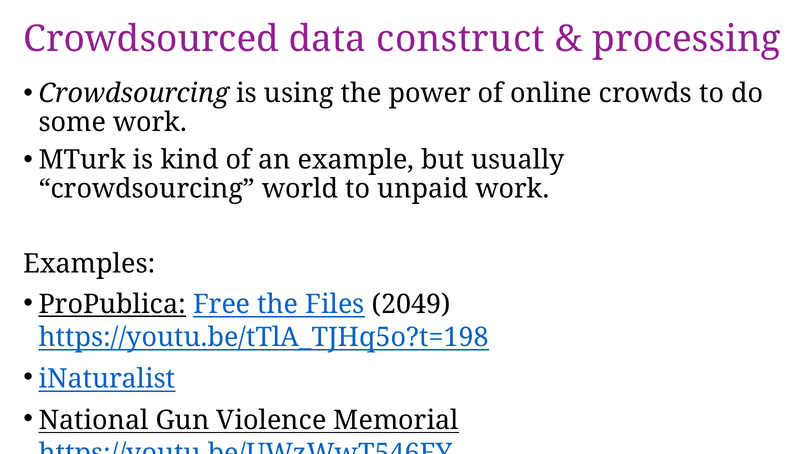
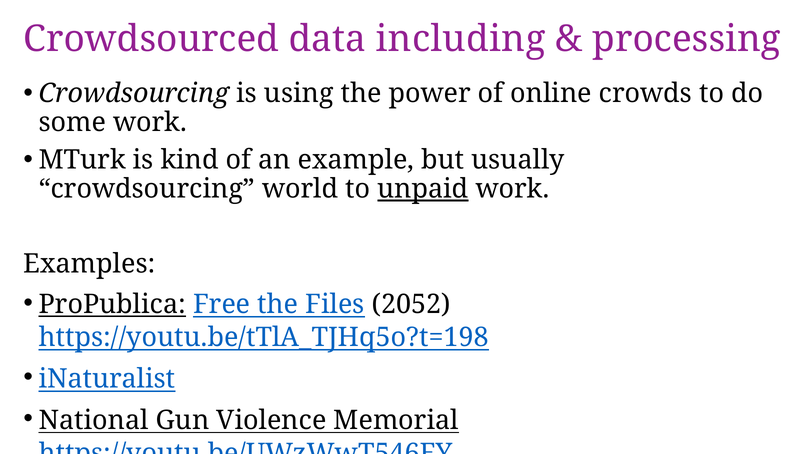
construct: construct -> including
unpaid underline: none -> present
2049: 2049 -> 2052
